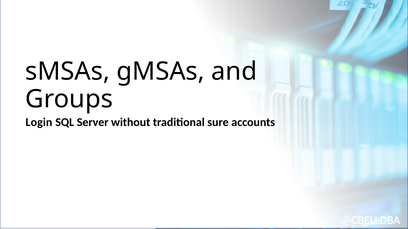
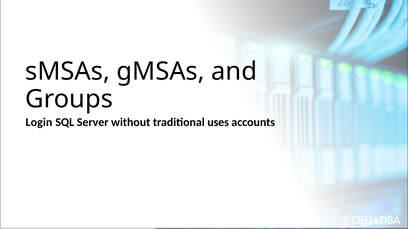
sure: sure -> uses
